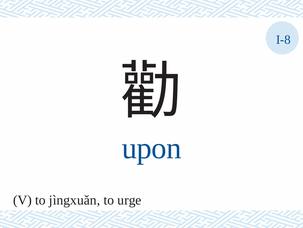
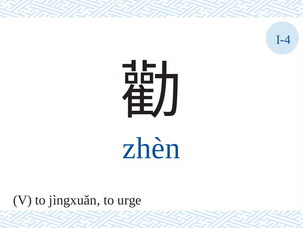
I-8: I-8 -> I-4
upon: upon -> zhèn
